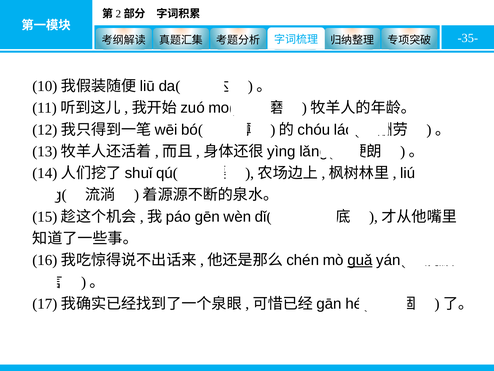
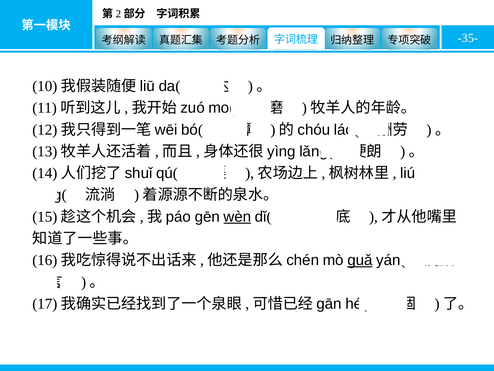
wèn underline: none -> present
